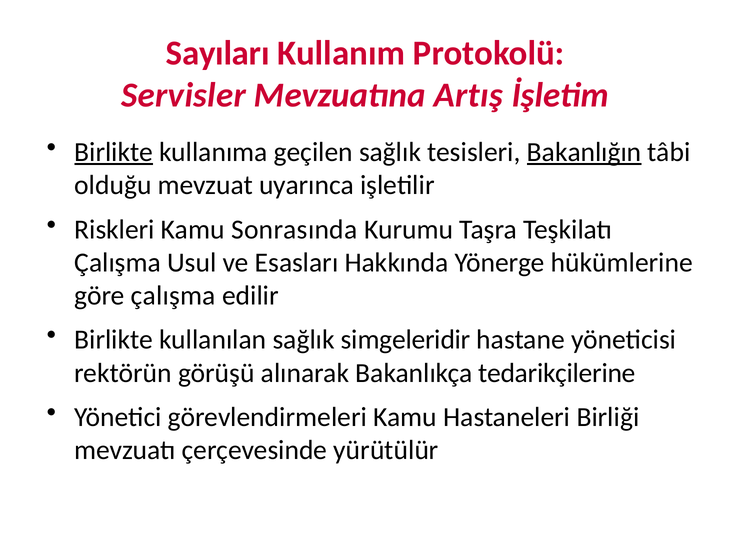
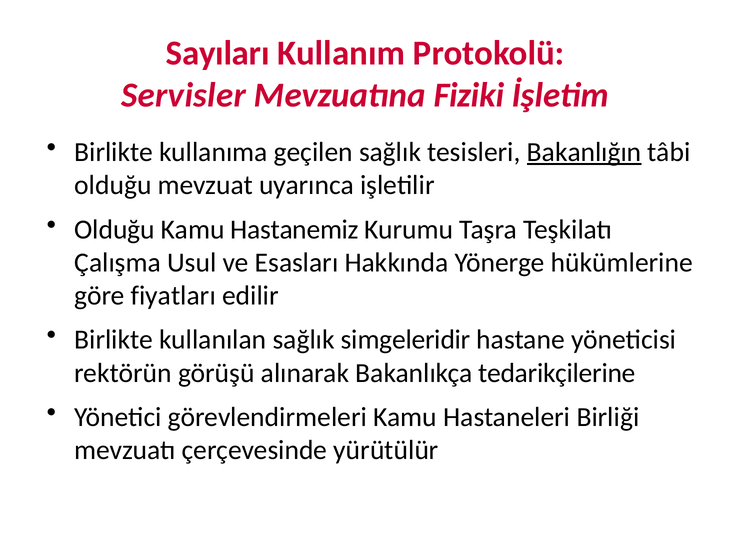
Artış: Artış -> Fiziki
Birlikte at (114, 152) underline: present -> none
Riskleri at (115, 229): Riskleri -> Olduğu
Sonrasında: Sonrasında -> Hastanemiz
göre çalışma: çalışma -> fiyatları
